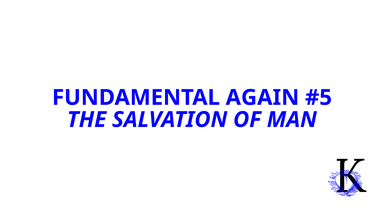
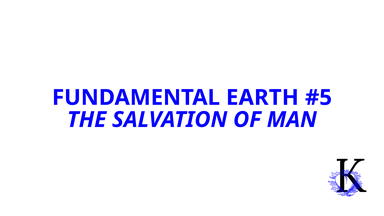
AGAIN: AGAIN -> EARTH
